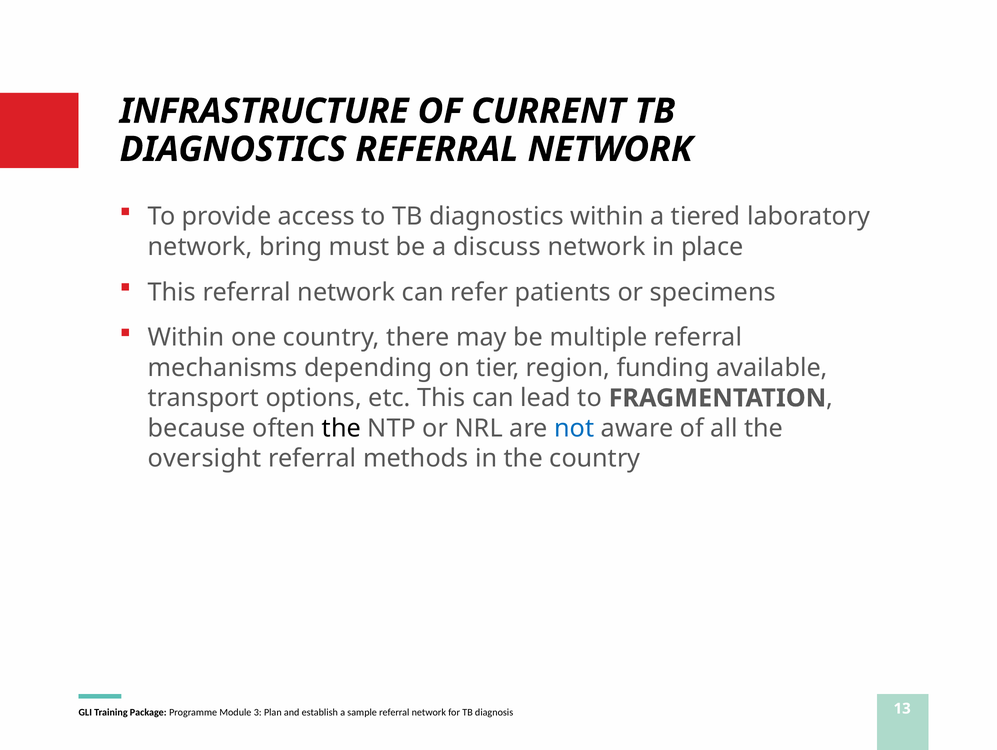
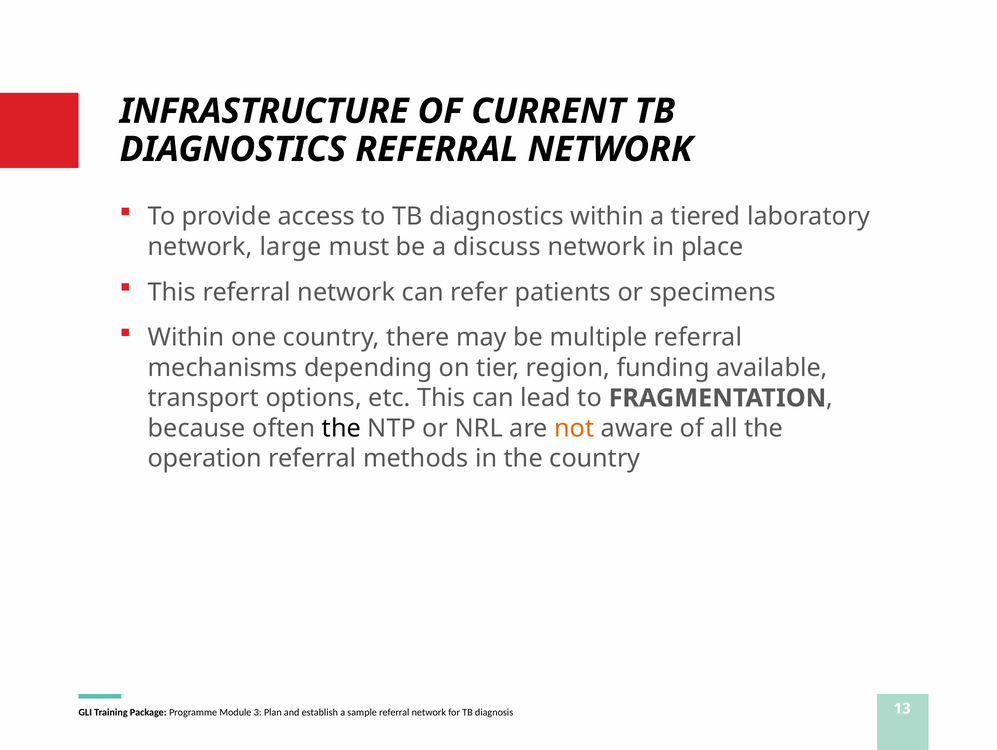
bring: bring -> large
not colour: blue -> orange
oversight: oversight -> operation
